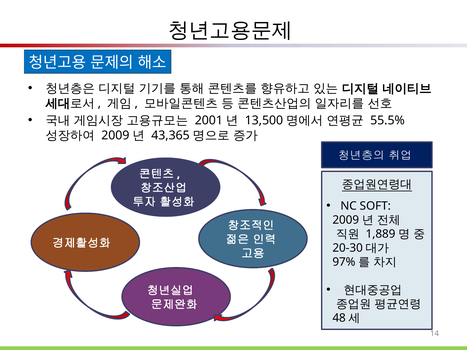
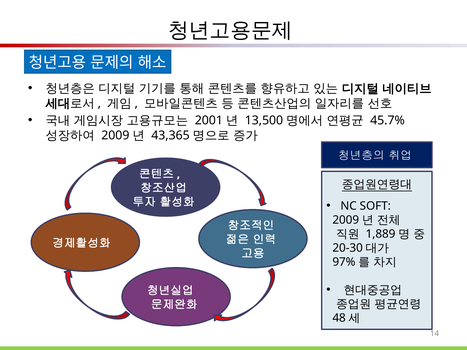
55.5%: 55.5% -> 45.7%
